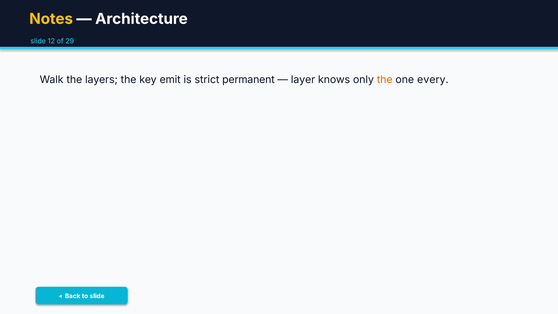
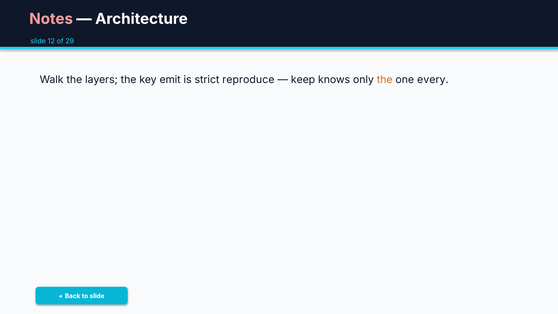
Notes colour: yellow -> pink
permanent: permanent -> reproduce
layer: layer -> keep
